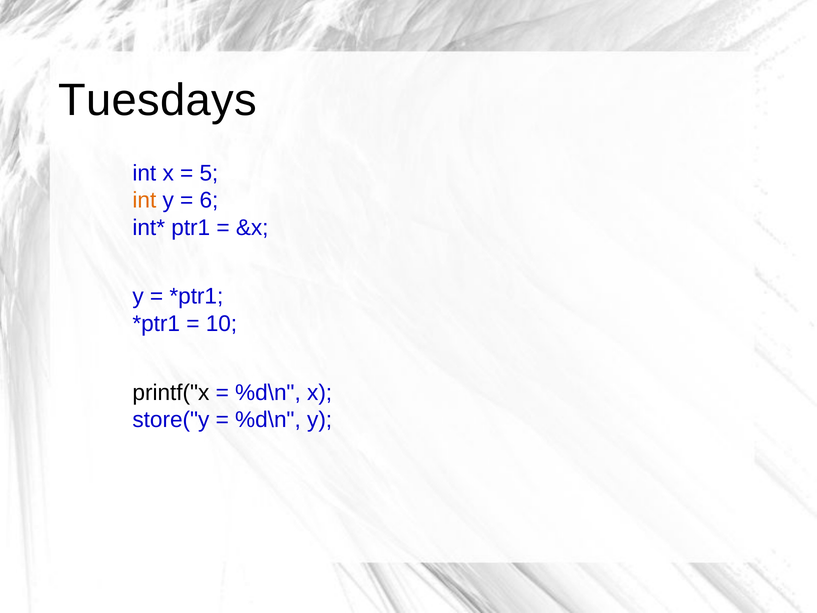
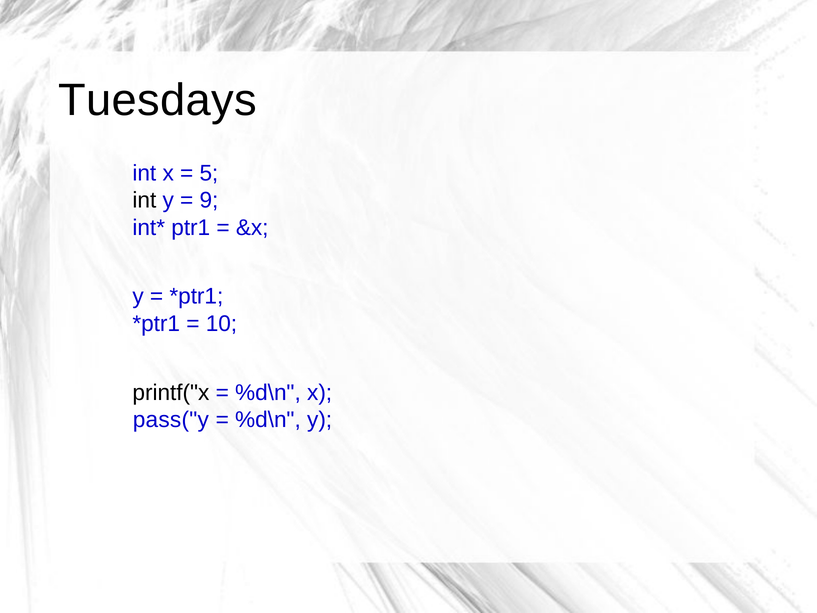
int at (144, 200) colour: orange -> black
6: 6 -> 9
store("y: store("y -> pass("y
